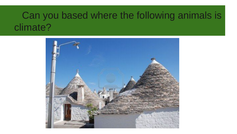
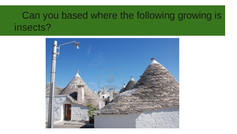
animals: animals -> growing
climate: climate -> insects
